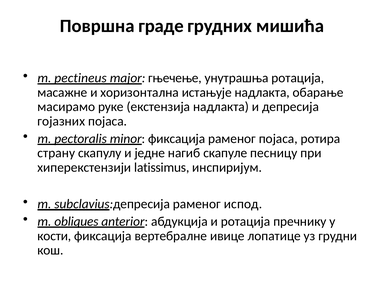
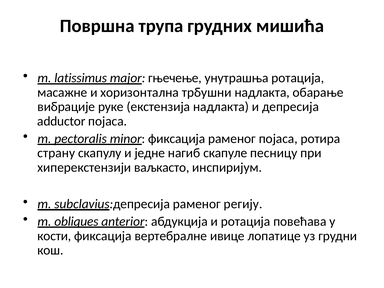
граде: граде -> трупа
pectineus: pectineus -> latissimus
истањује: истањује -> трбушни
масирамо: масирамо -> вибрације
гојазних: гојазних -> adductor
latissimus: latissimus -> ваљкасто
испод: испод -> регију
пречнику: пречнику -> повећава
